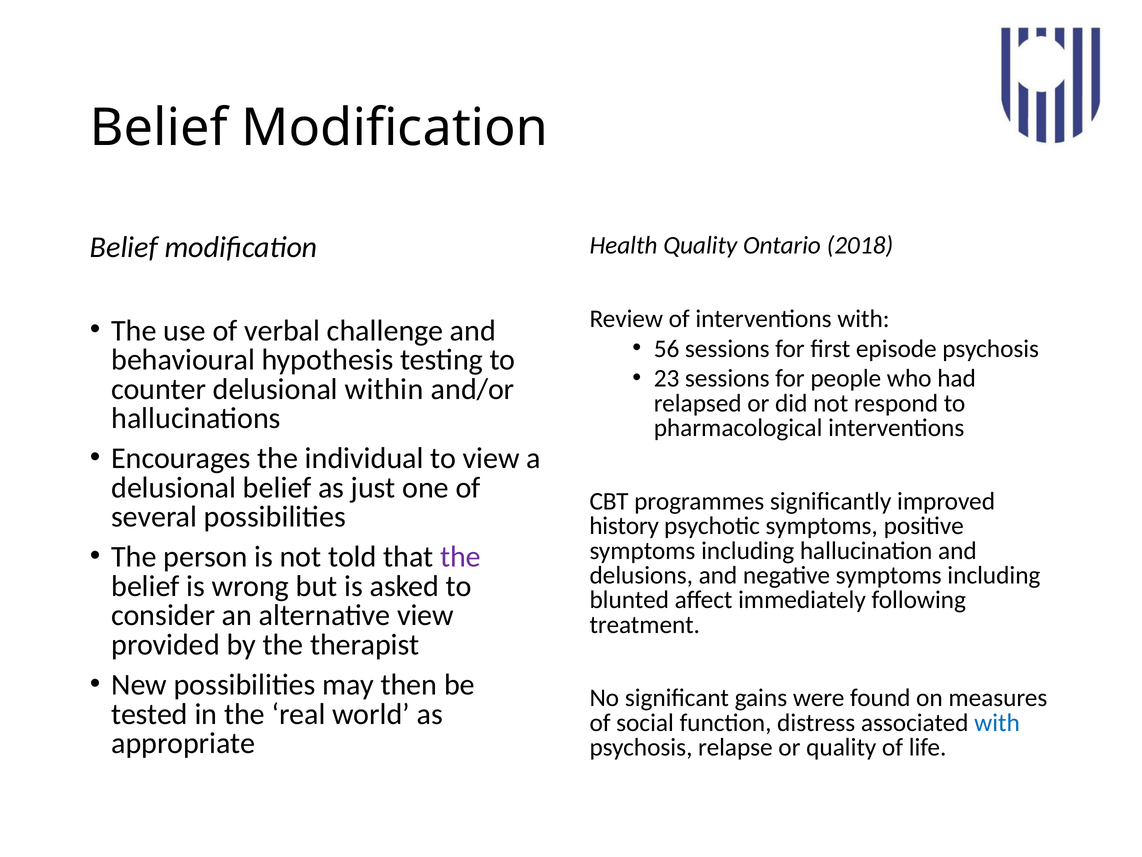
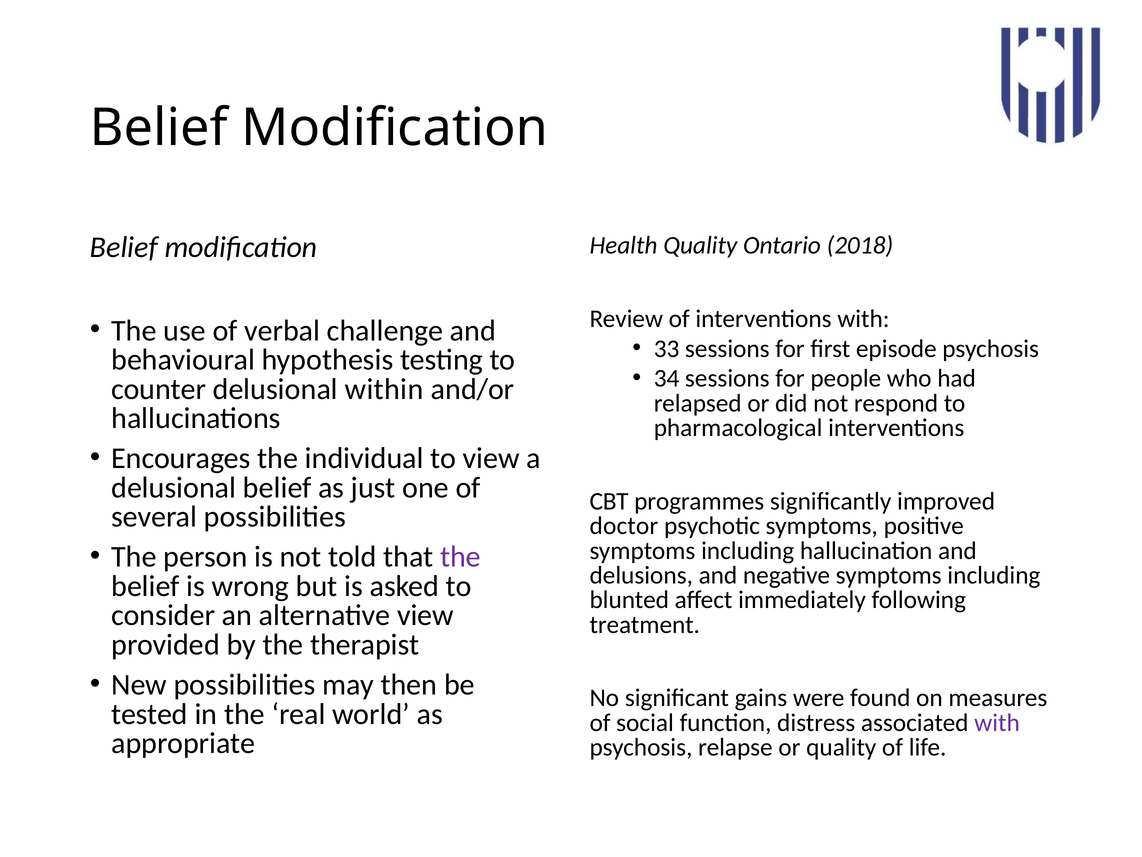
56: 56 -> 33
23: 23 -> 34
history: history -> doctor
with at (997, 722) colour: blue -> purple
